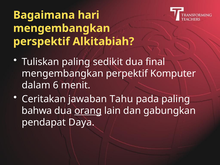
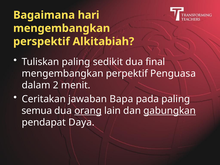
Komputer: Komputer -> Penguasa
6: 6 -> 2
Tahu: Tahu -> Bapa
bahwa: bahwa -> semua
gabungkan underline: none -> present
